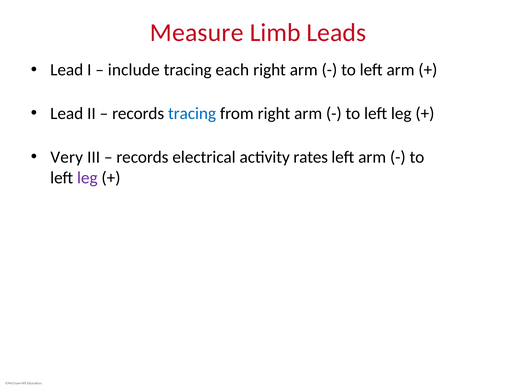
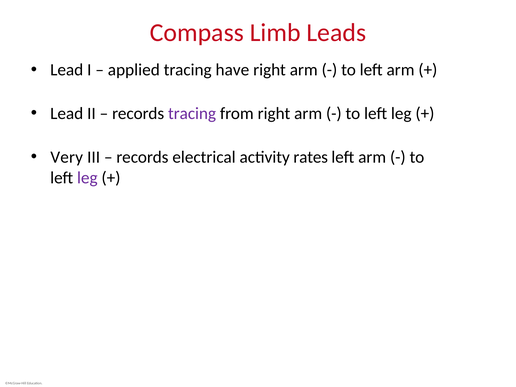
Measure: Measure -> Compass
include: include -> applied
each: each -> have
tracing at (192, 114) colour: blue -> purple
